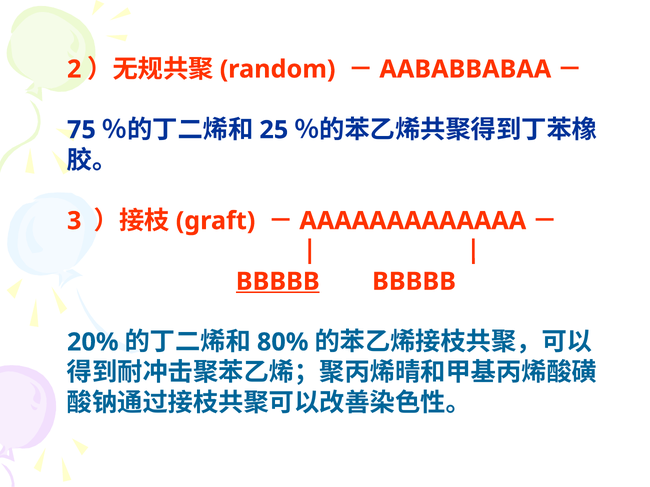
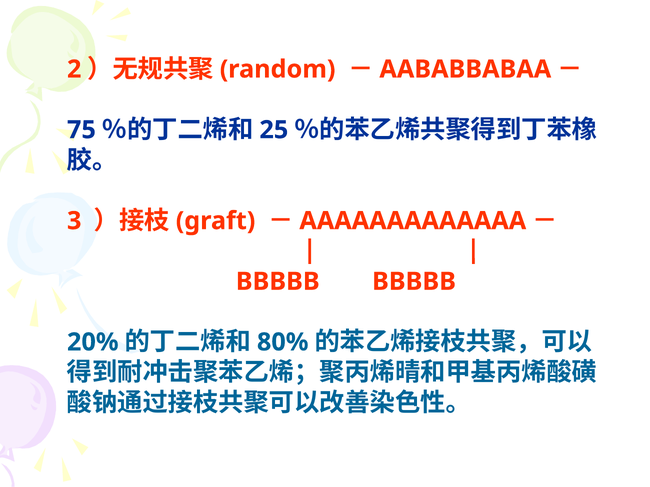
BBBBB at (278, 282) underline: present -> none
